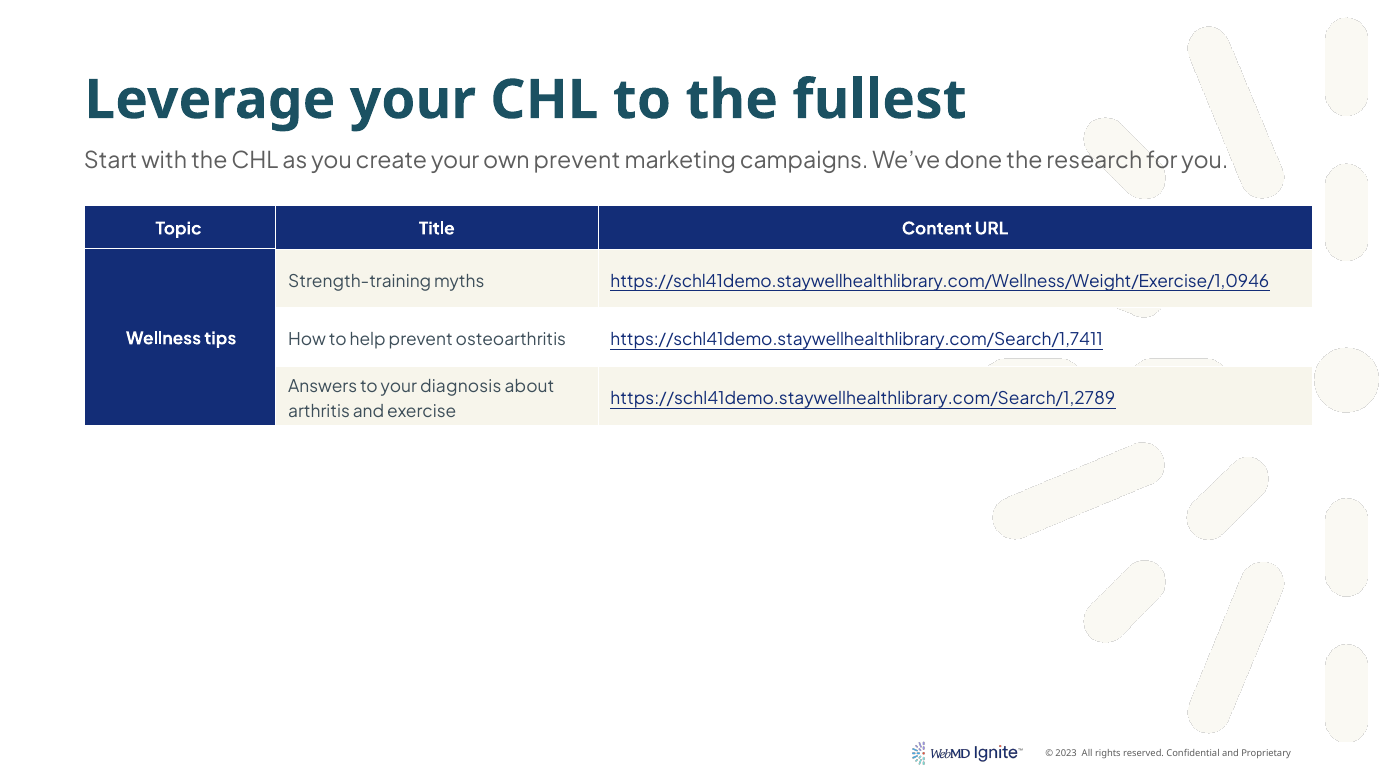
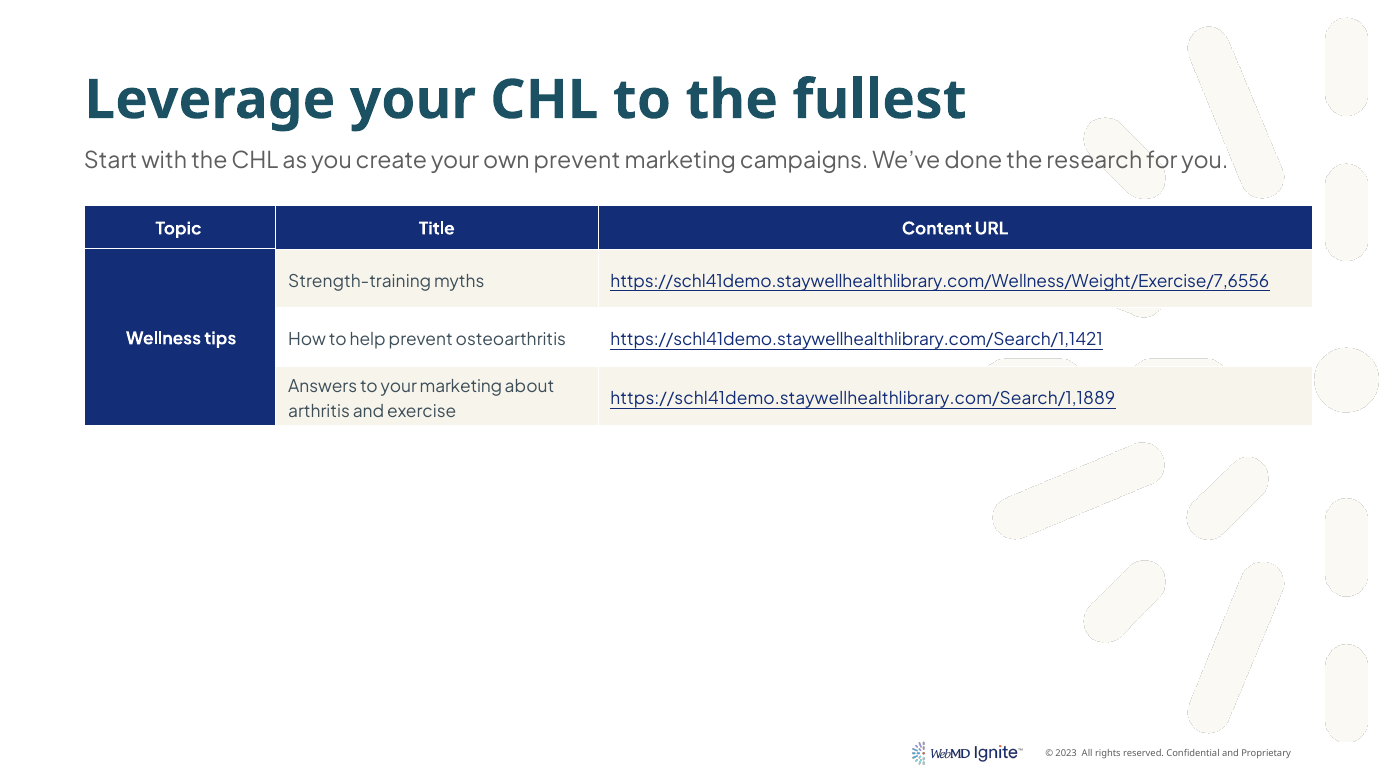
https://schl41demo.staywellhealthlibrary.com/Wellness/Weight/Exercise/1,0946: https://schl41demo.staywellhealthlibrary.com/Wellness/Weight/Exercise/1,0946 -> https://schl41demo.staywellhealthlibrary.com/Wellness/Weight/Exercise/7,6556
https://schl41demo.staywellhealthlibrary.com/Search/1,7411: https://schl41demo.staywellhealthlibrary.com/Search/1,7411 -> https://schl41demo.staywellhealthlibrary.com/Search/1,1421
your diagnosis: diagnosis -> marketing
https://schl41demo.staywellhealthlibrary.com/Search/1,2789: https://schl41demo.staywellhealthlibrary.com/Search/1,2789 -> https://schl41demo.staywellhealthlibrary.com/Search/1,1889
